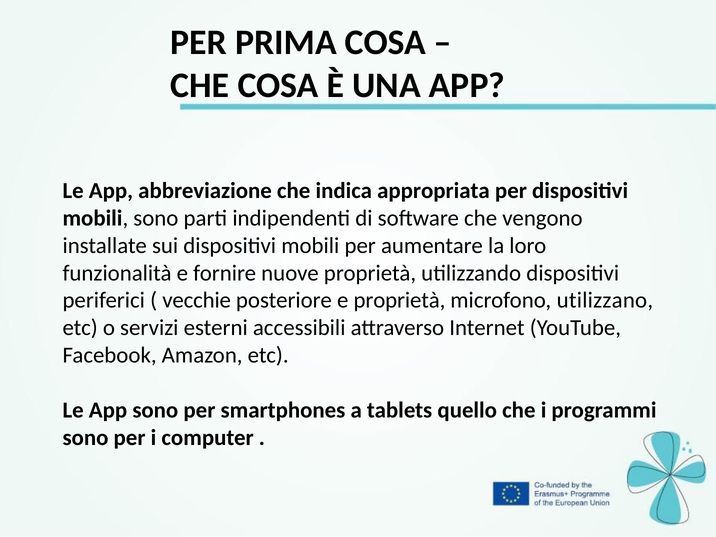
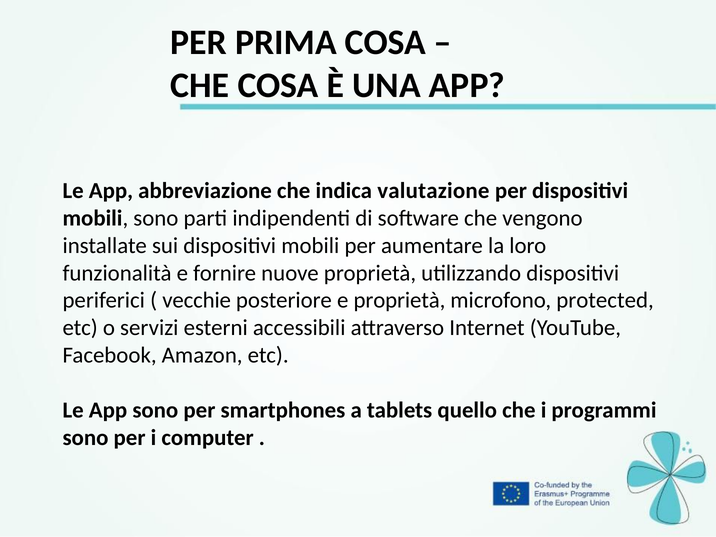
appropriata: appropriata -> valutazione
utilizzano: utilizzano -> protected
